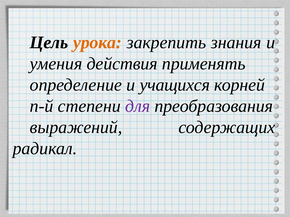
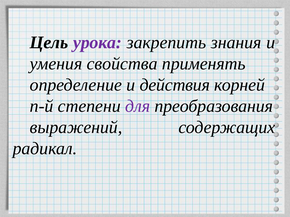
урока colour: orange -> purple
действия: действия -> свойства
учащихся: учащихся -> действия
